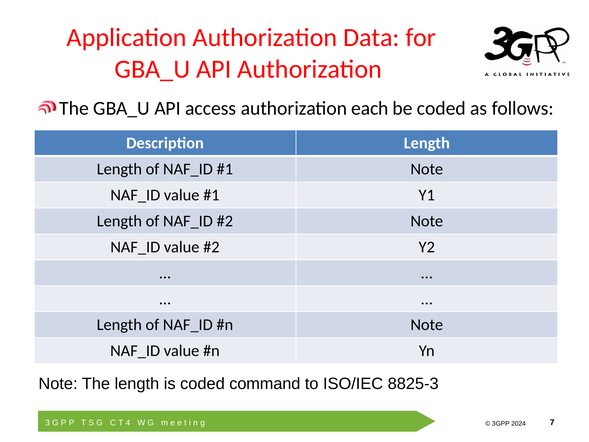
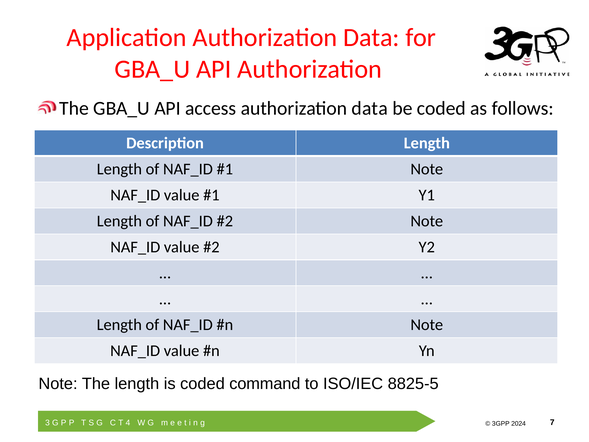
access authorization each: each -> data
8825-3: 8825-3 -> 8825-5
